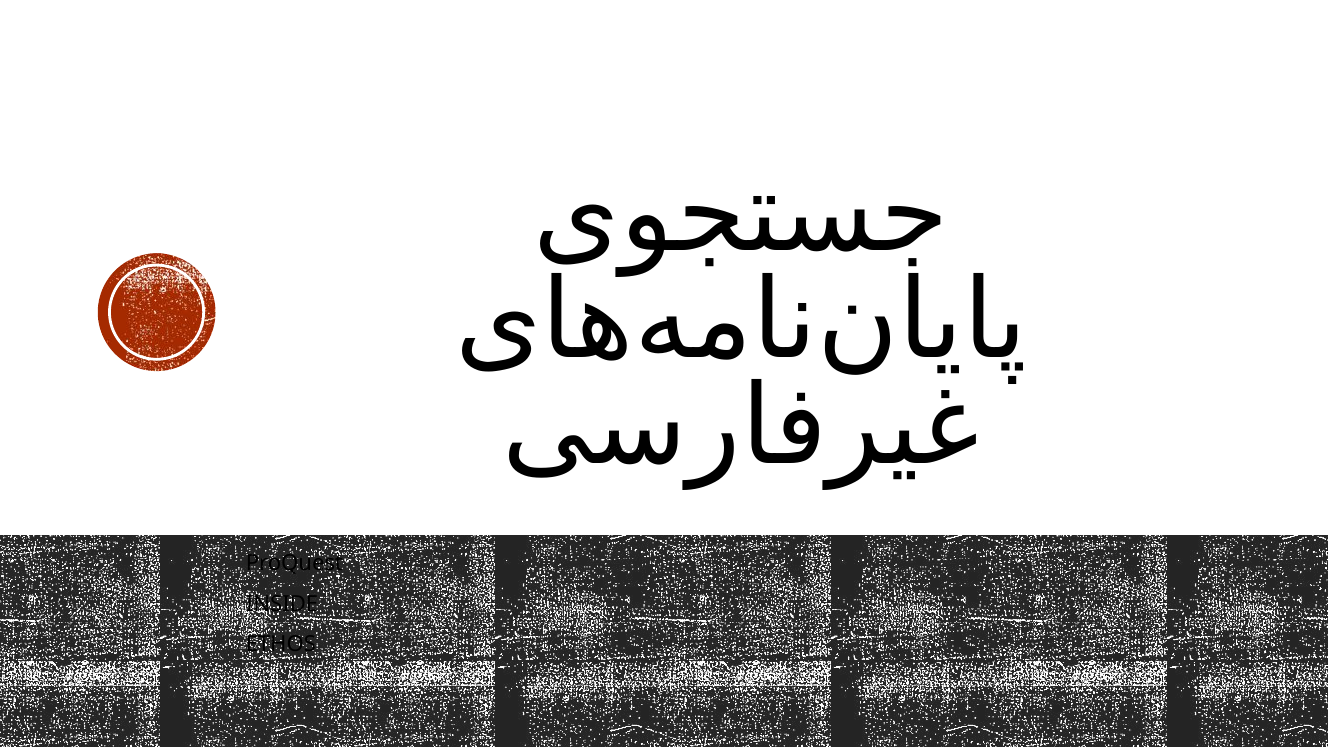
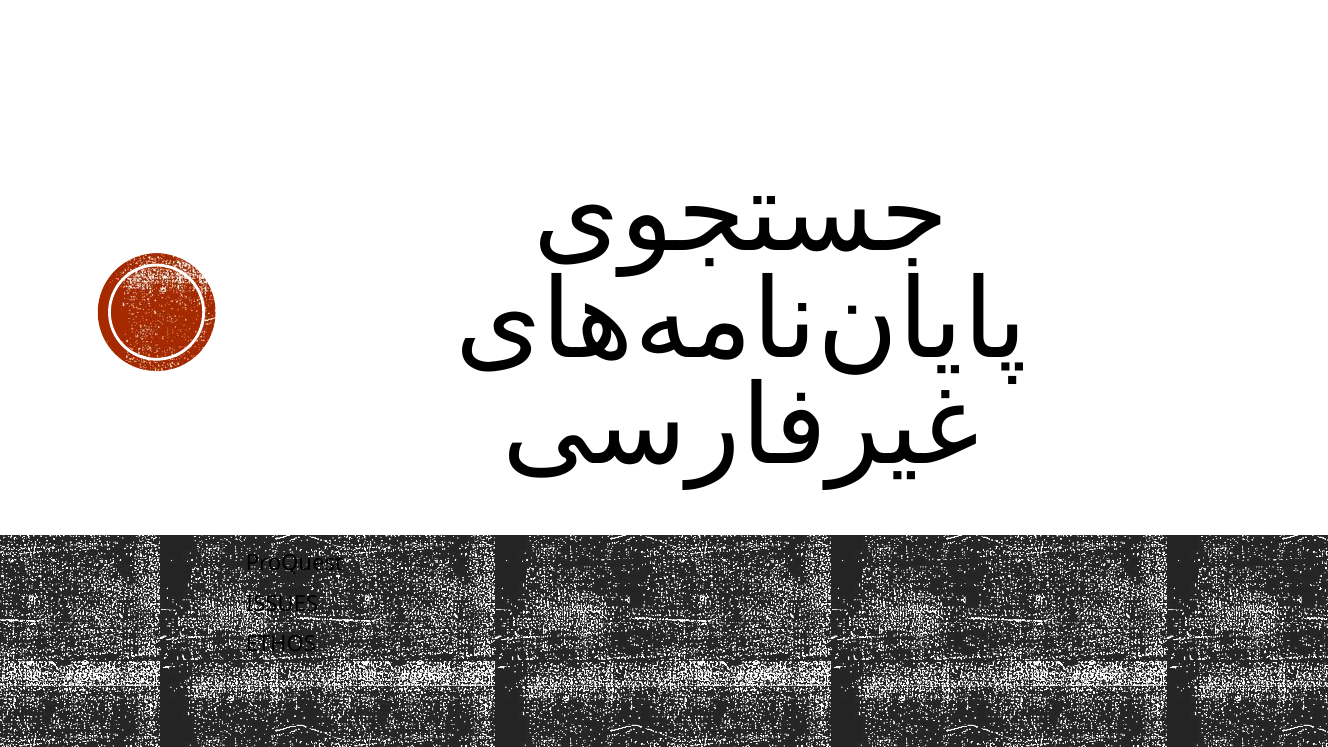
INSIDE: INSIDE -> ISSUES
